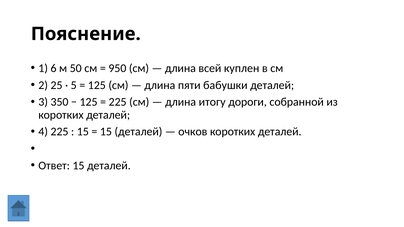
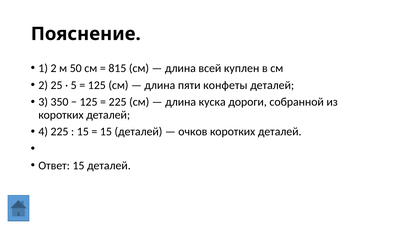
1 6: 6 -> 2
950: 950 -> 815
бабушки: бабушки -> конфеты
итогу: итогу -> куска
